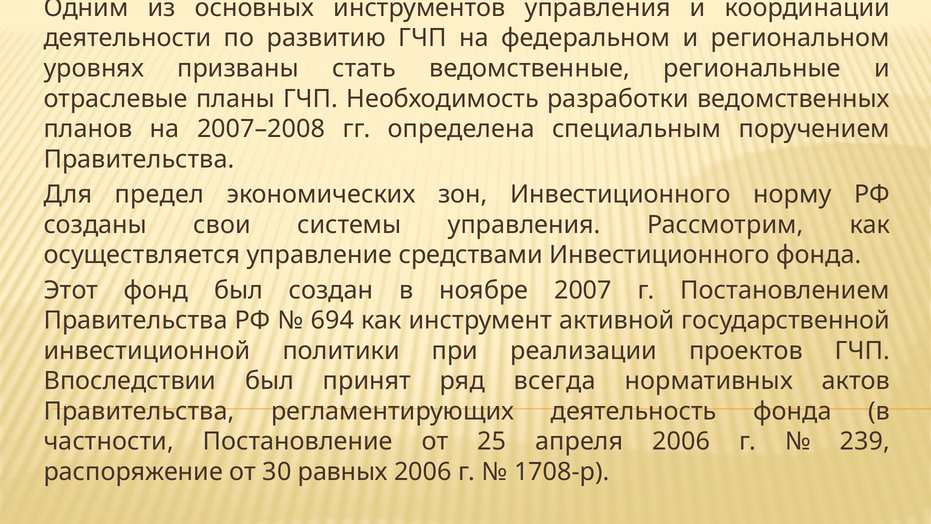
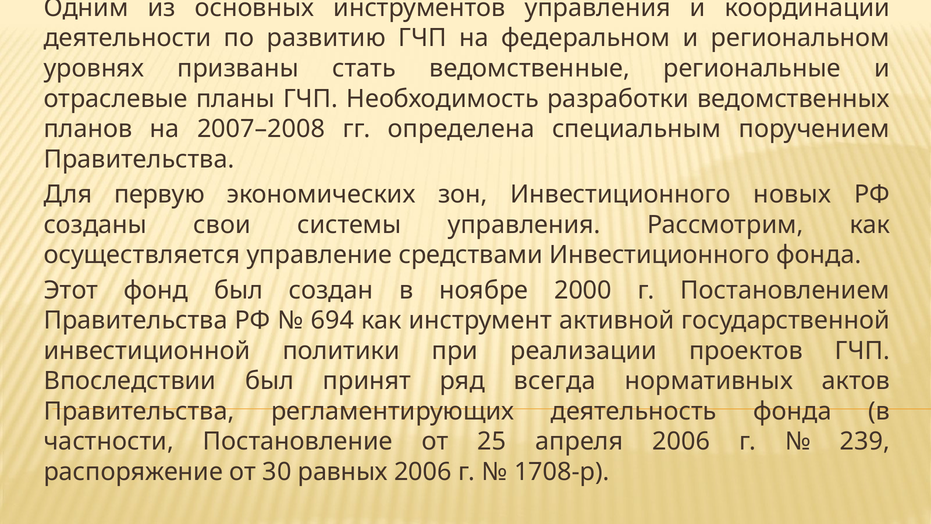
предел: предел -> первую
норму: норму -> новых
2007: 2007 -> 2000
